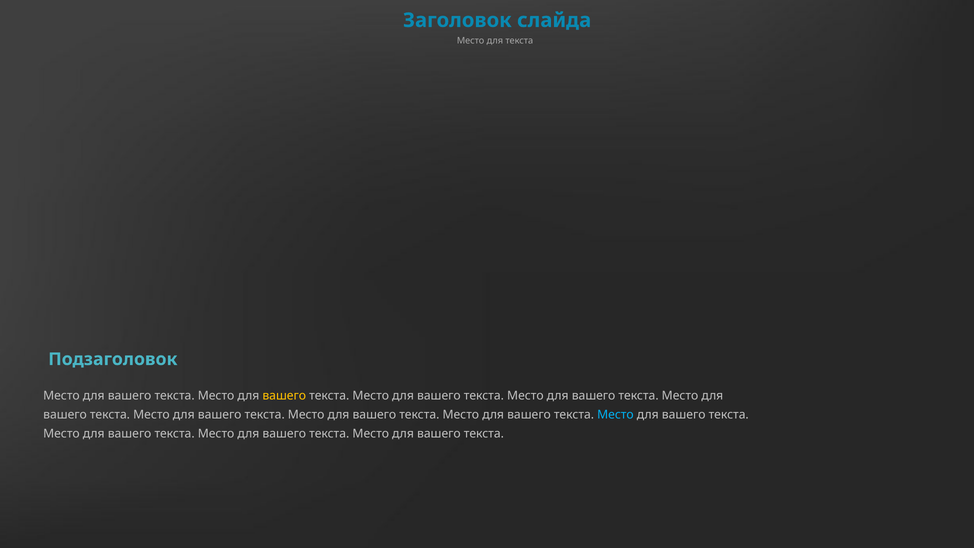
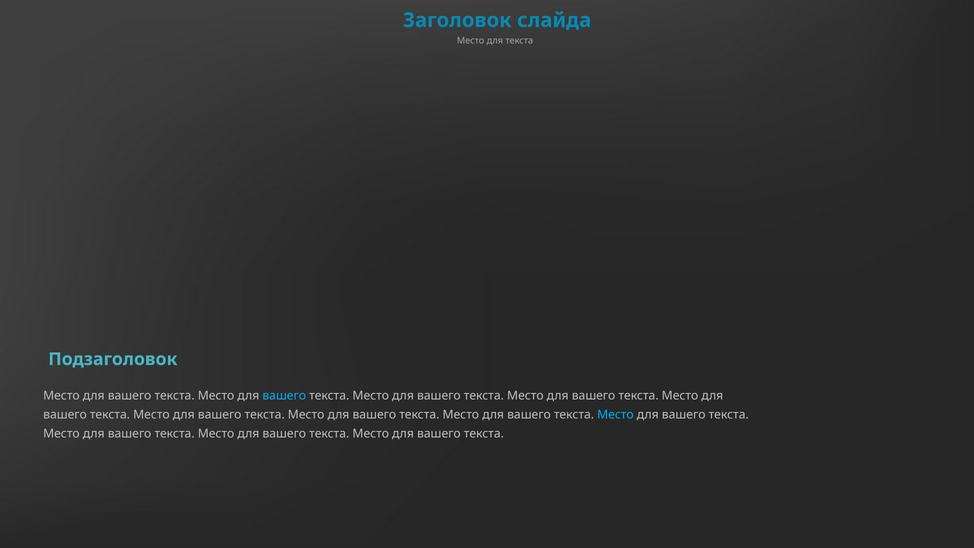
вашего at (284, 396) colour: yellow -> light blue
